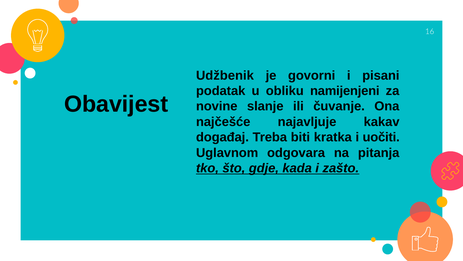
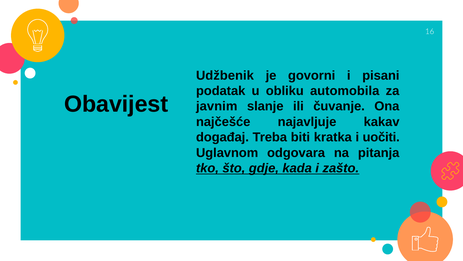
namijenjeni: namijenjeni -> automobila
novine: novine -> javnim
